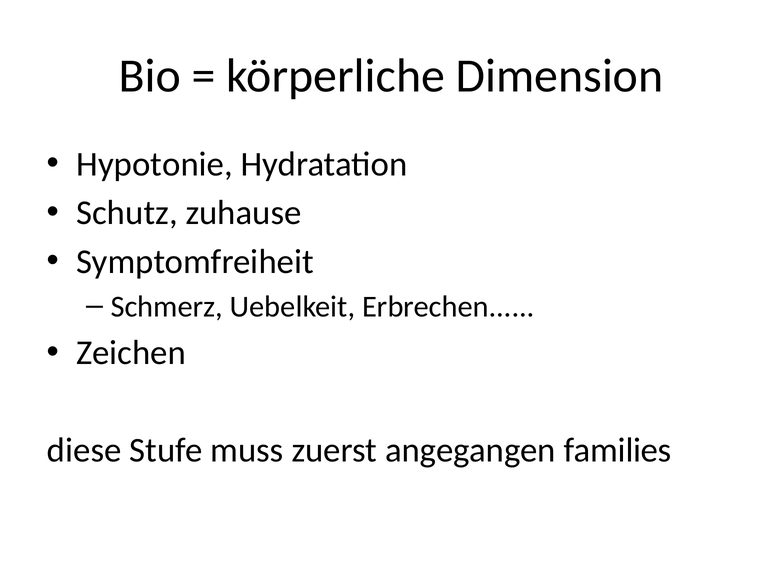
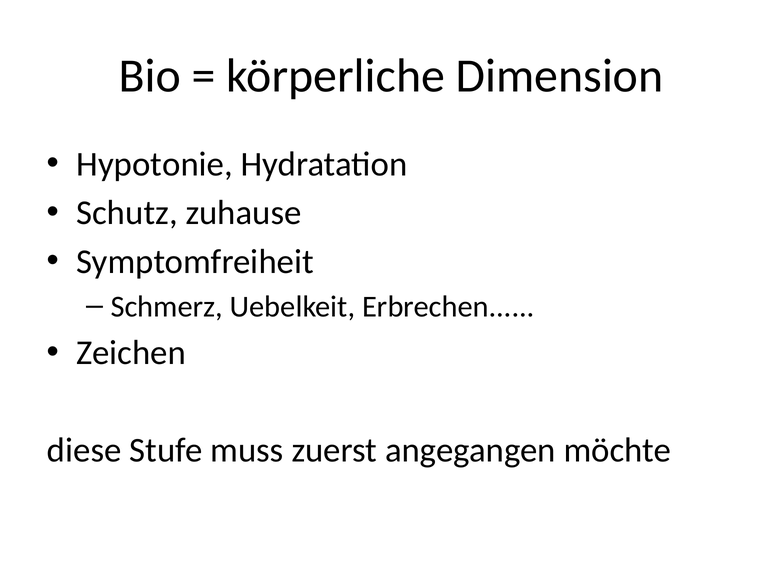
families: families -> möchte
